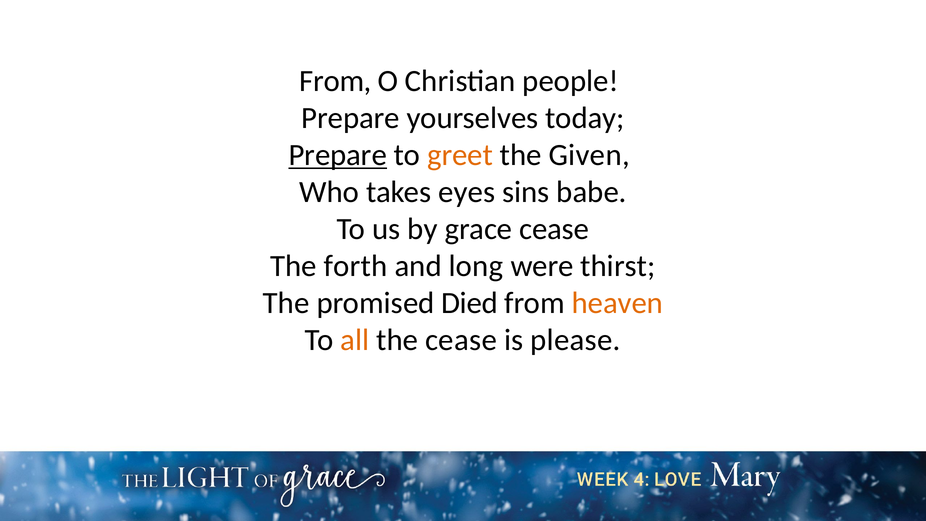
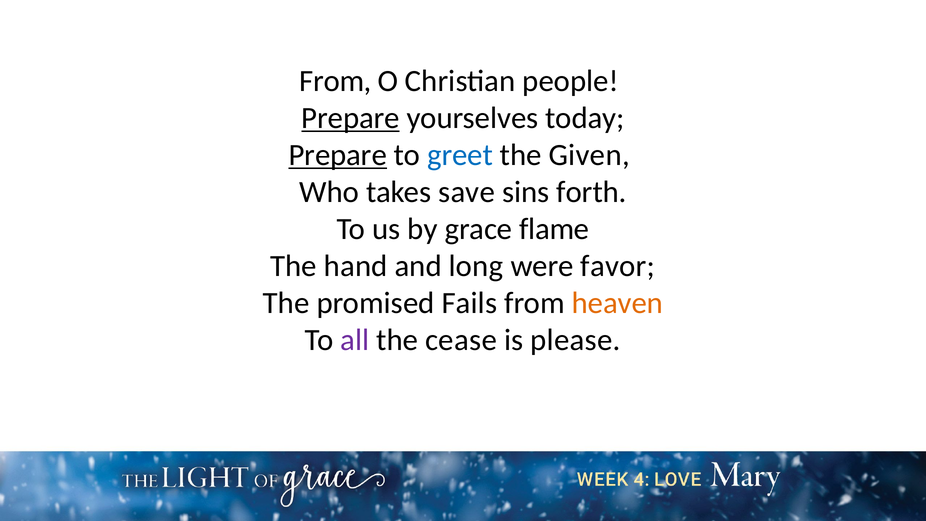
Prepare at (351, 118) underline: none -> present
greet colour: orange -> blue
eyes: eyes -> save
babe: babe -> forth
grace cease: cease -> flame
forth: forth -> hand
thirst: thirst -> favor
Died: Died -> Fails
all colour: orange -> purple
